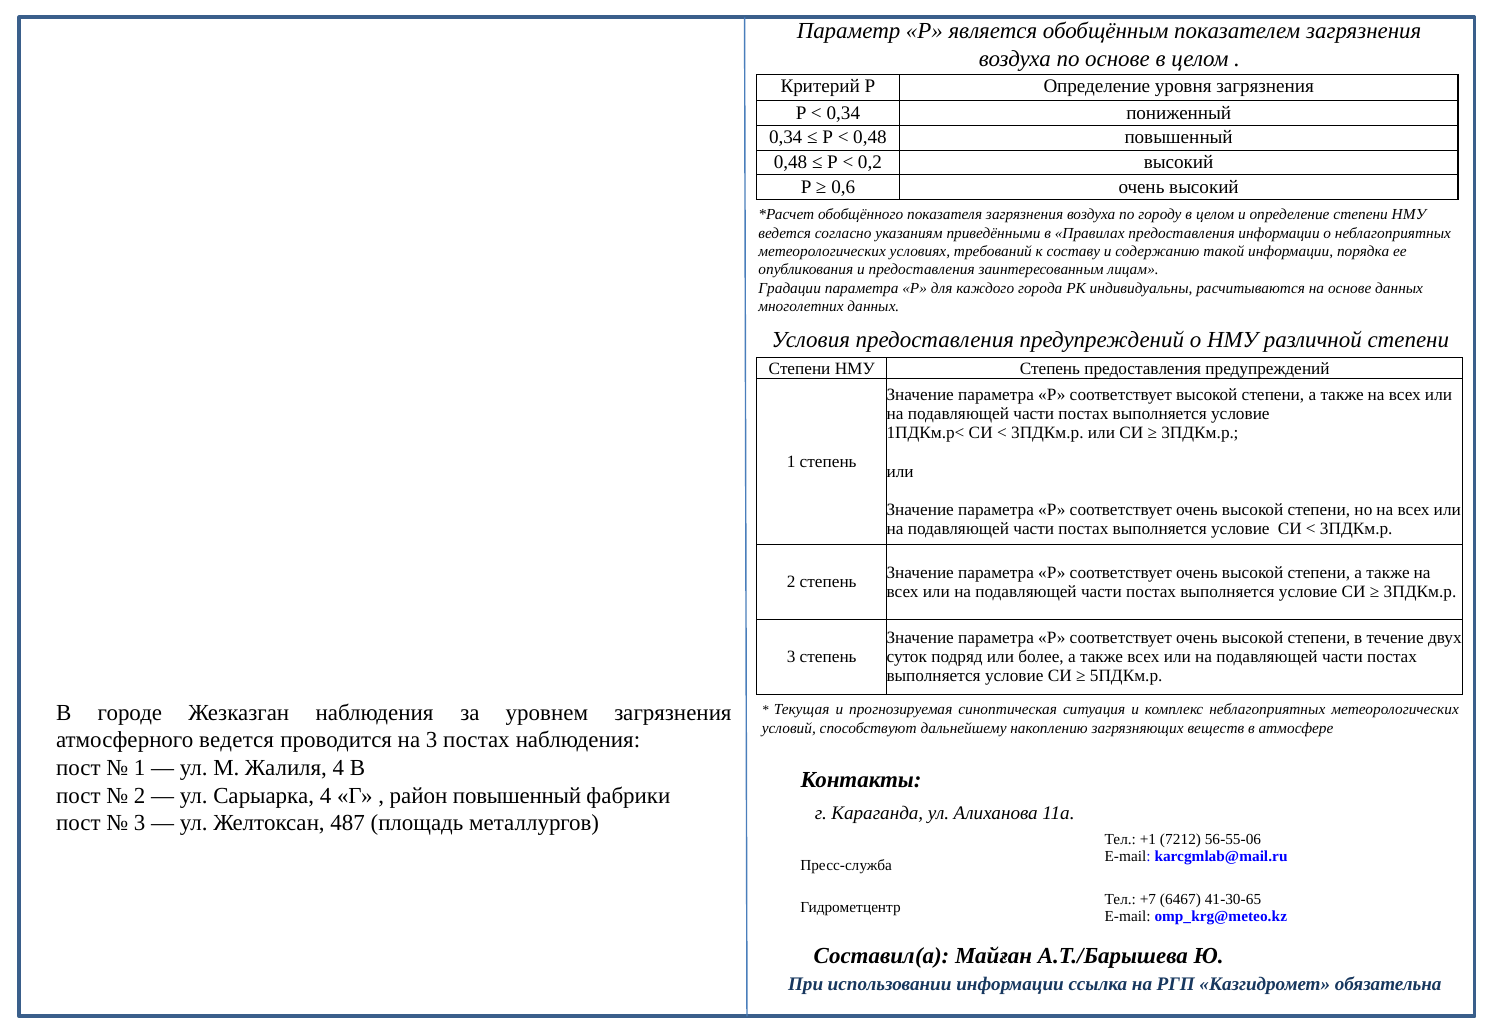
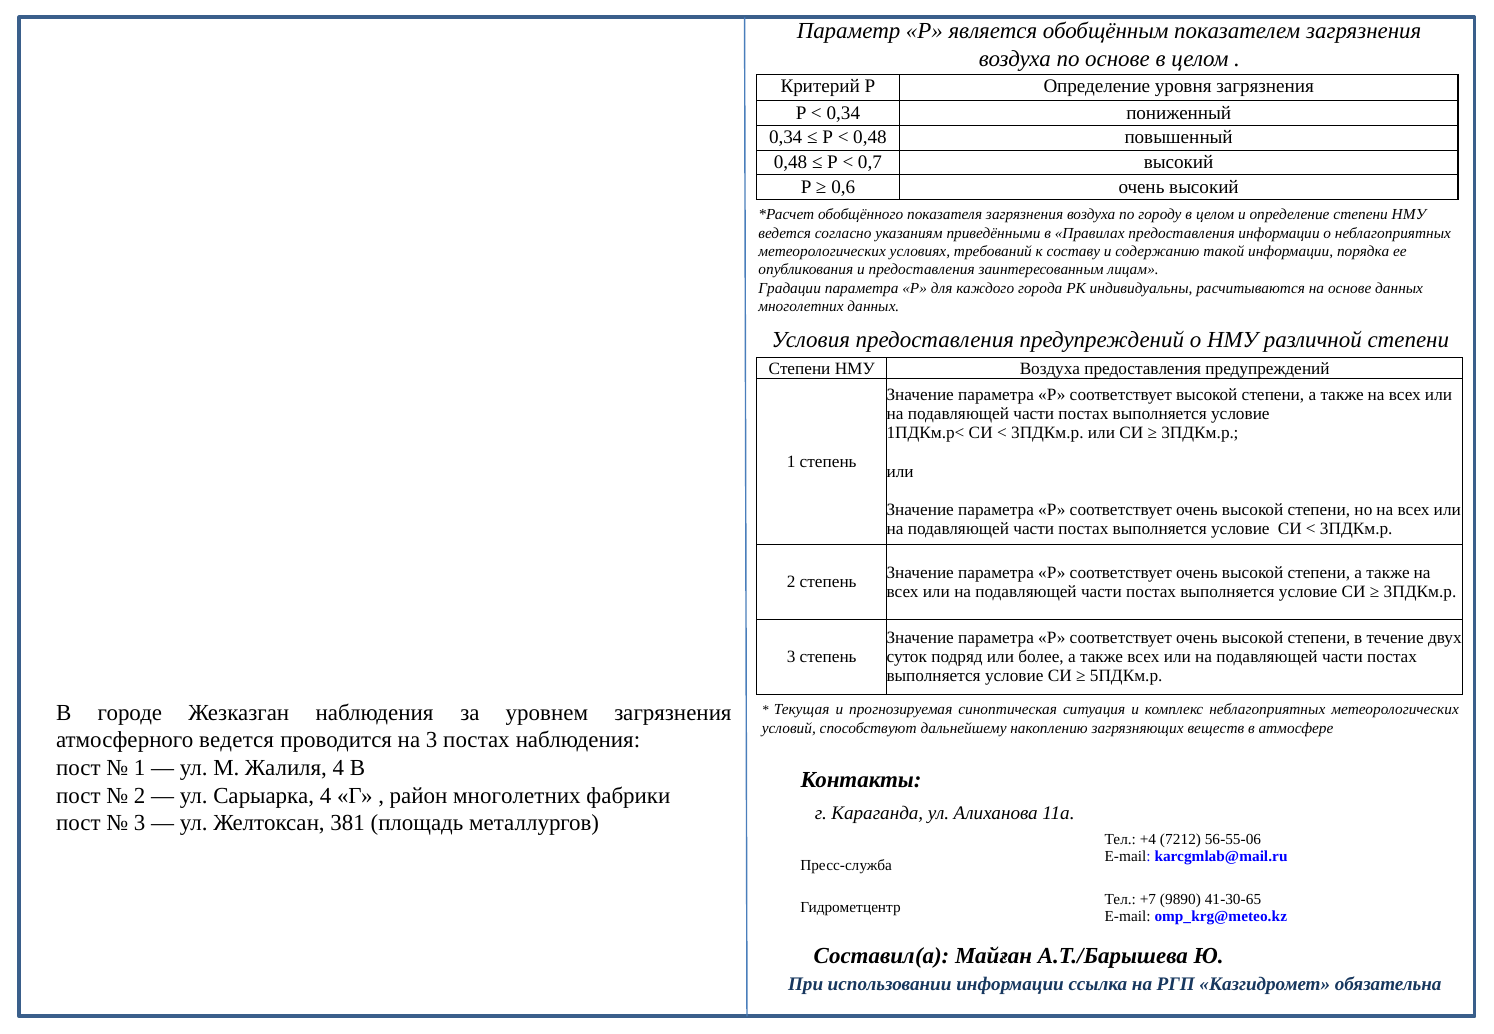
0,2: 0,2 -> 0,7
НМУ Степень: Степень -> Воздуха
район повышенный: повышенный -> многолетних
487: 487 -> 381
+1: +1 -> +4
6467: 6467 -> 9890
